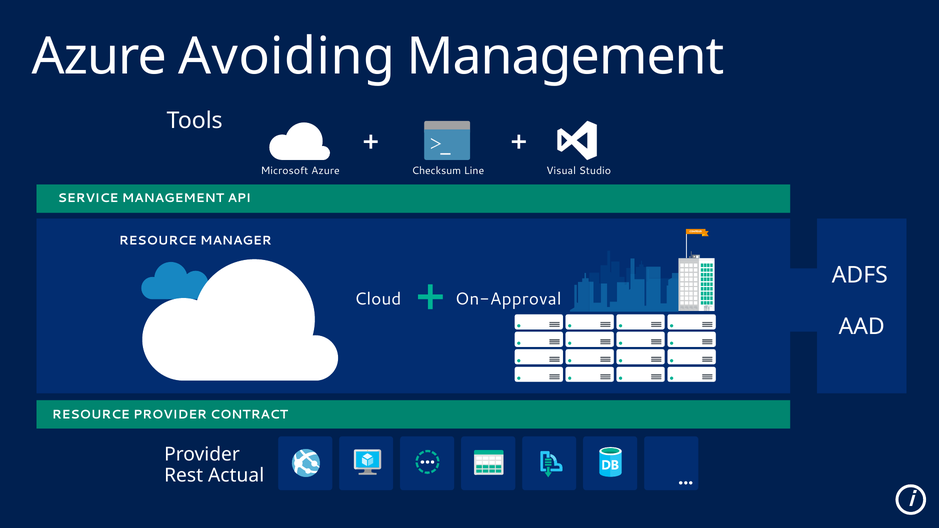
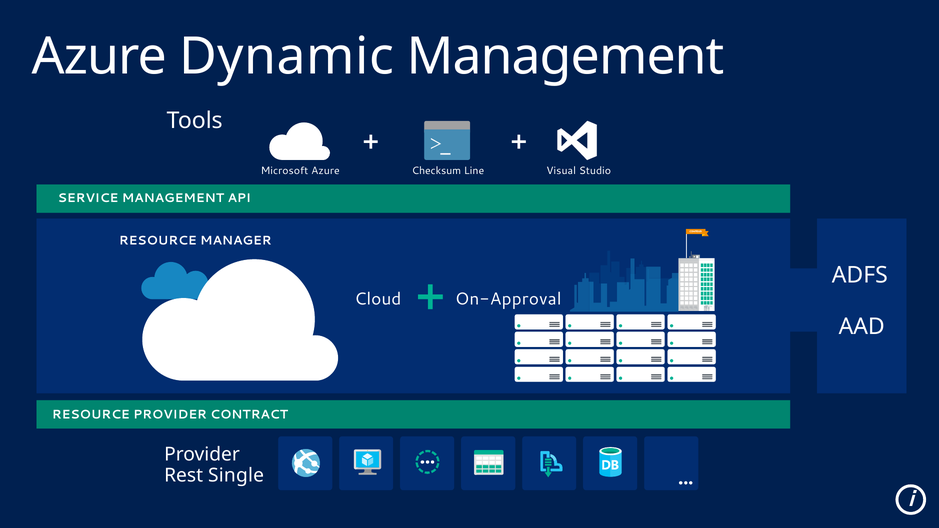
Avoiding: Avoiding -> Dynamic
Actual: Actual -> Single
